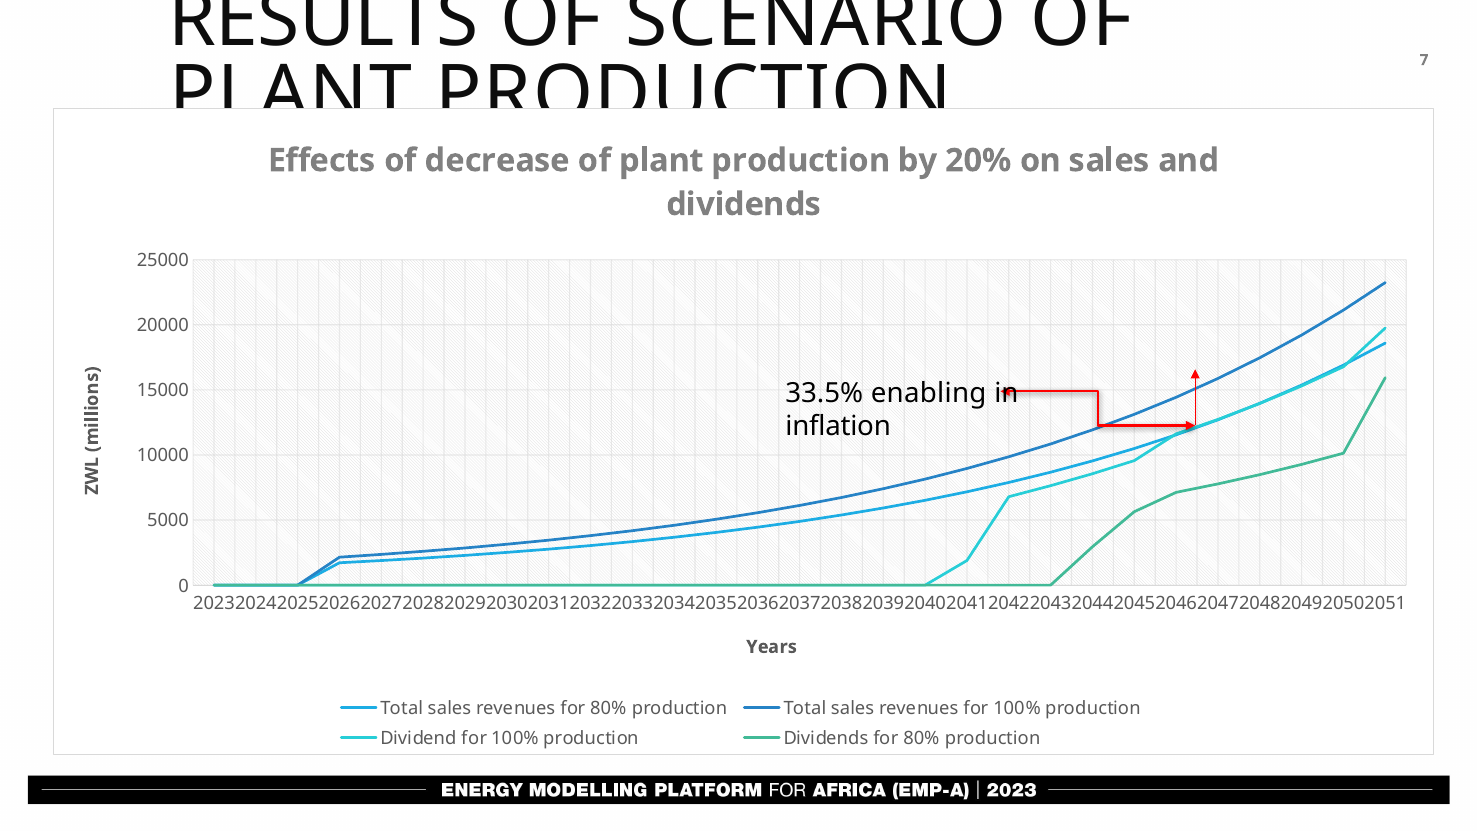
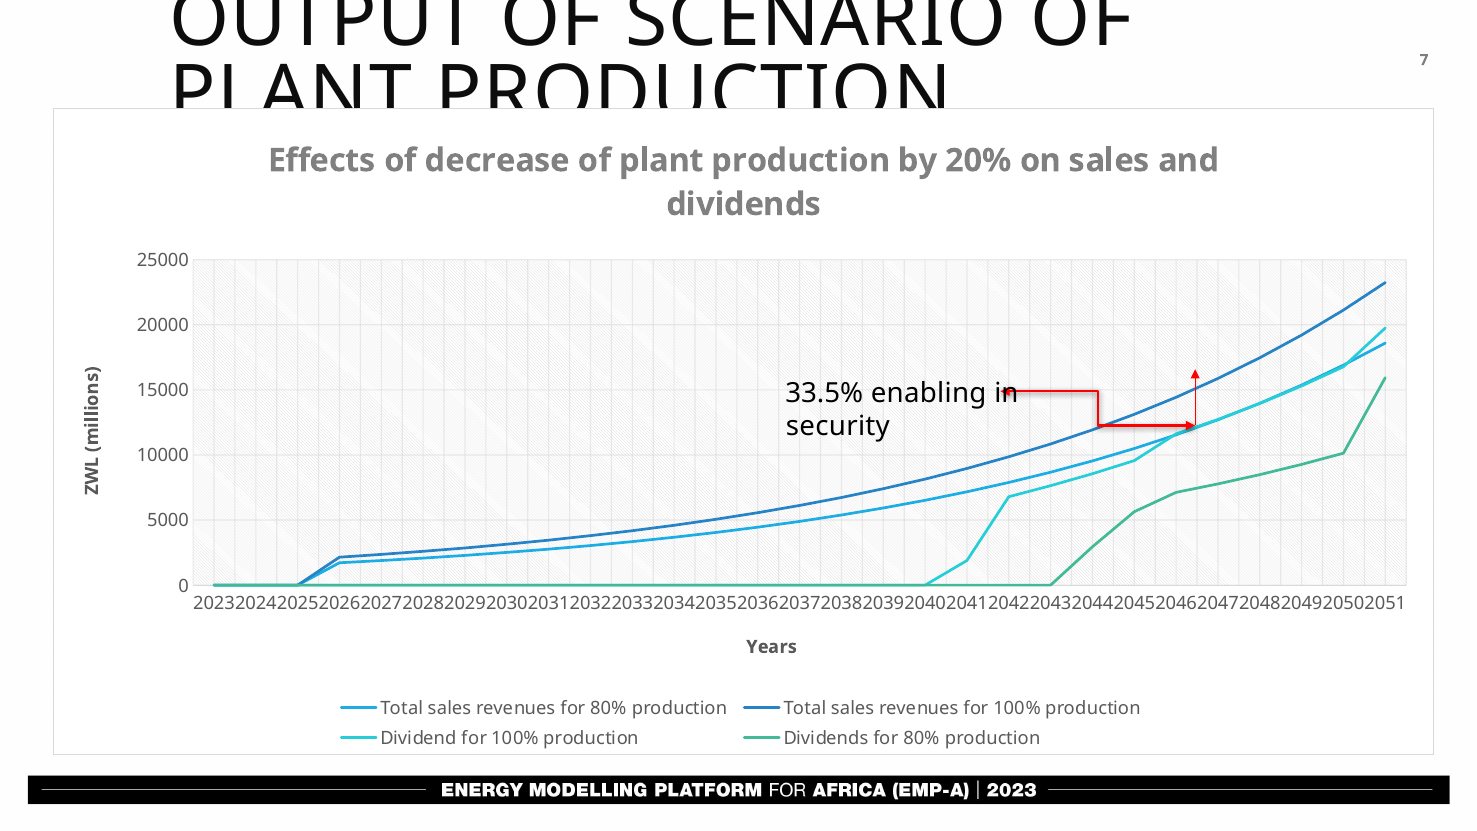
RESULTS: RESULTS -> OUTPUT
inflation: inflation -> security
